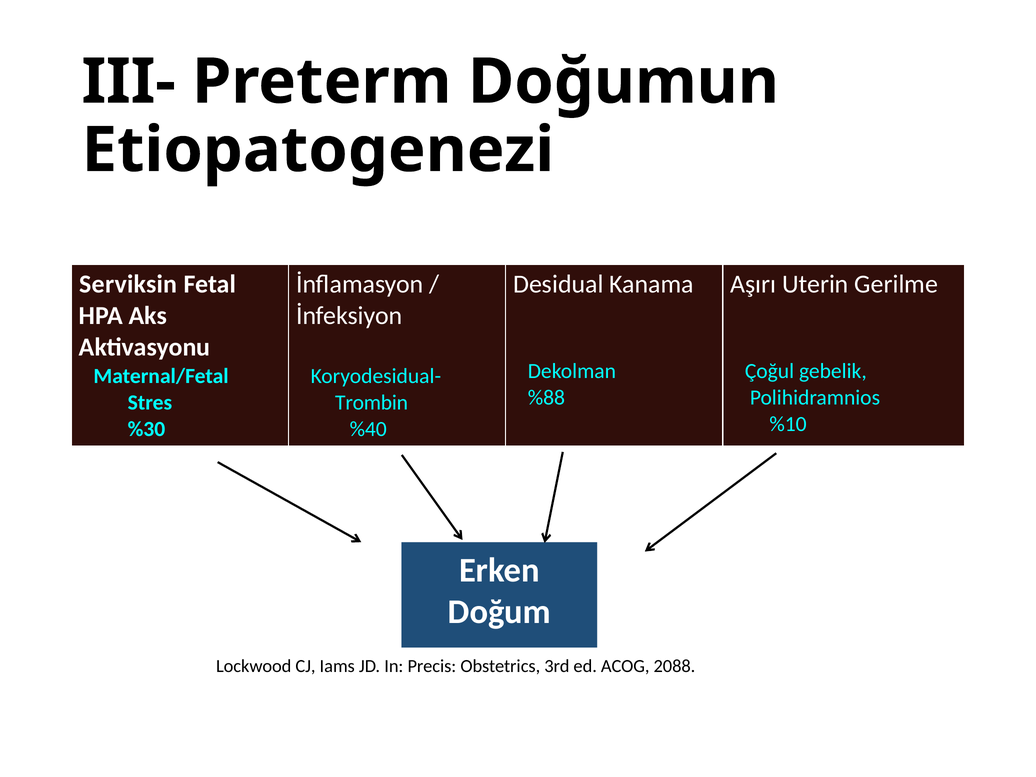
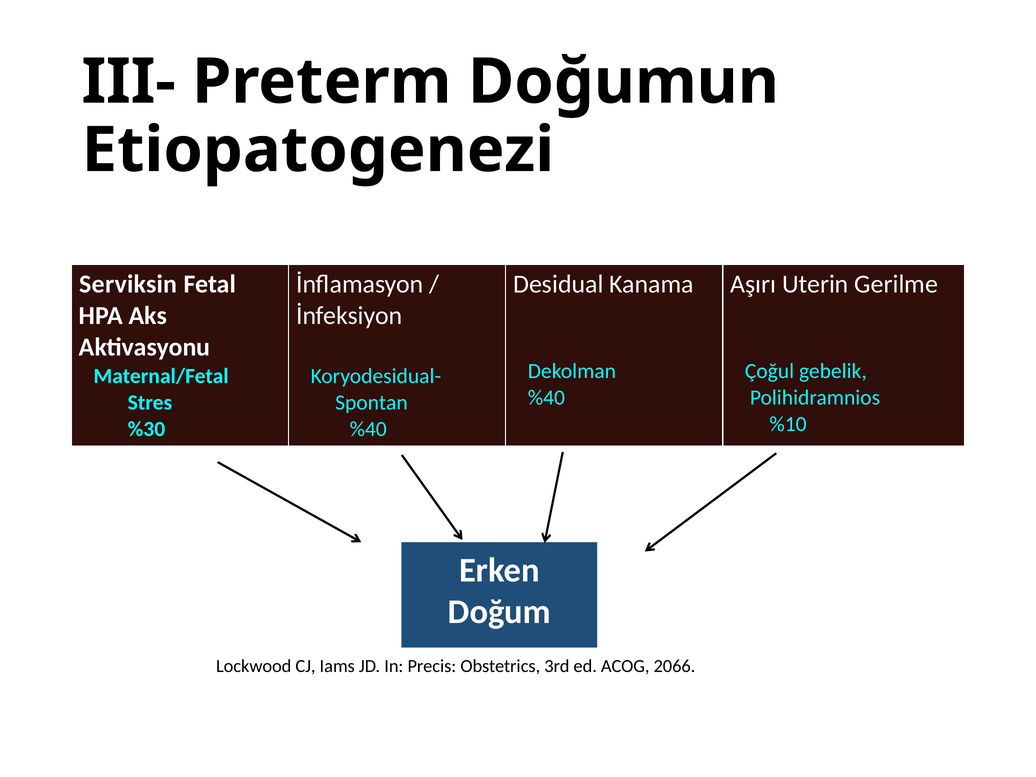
%88 at (546, 398): %88 -> %40
Trombin: Trombin -> Spontan
2088: 2088 -> 2066
